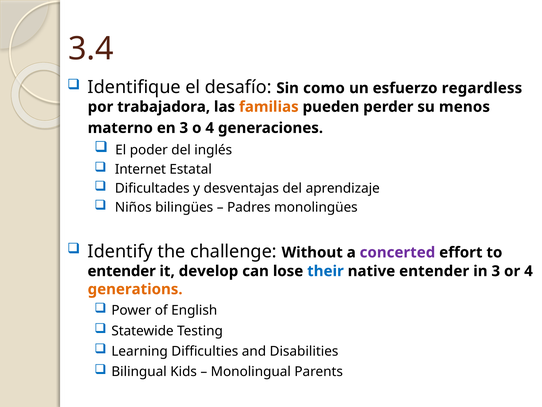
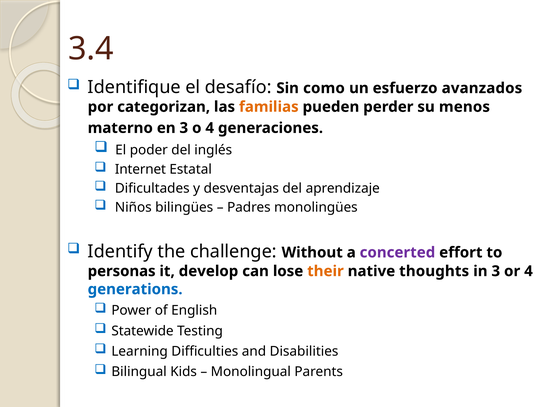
regardless: regardless -> avanzados
trabajadora: trabajadora -> categorizan
entender at (122, 271): entender -> personas
their colour: blue -> orange
native entender: entender -> thoughts
generations colour: orange -> blue
